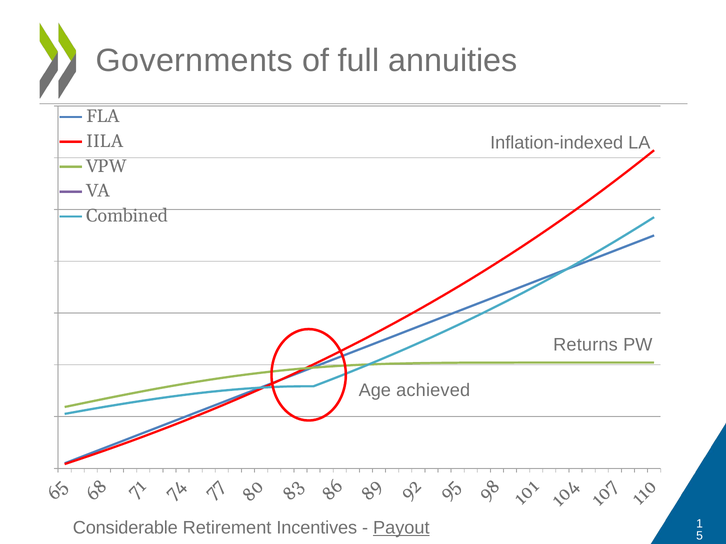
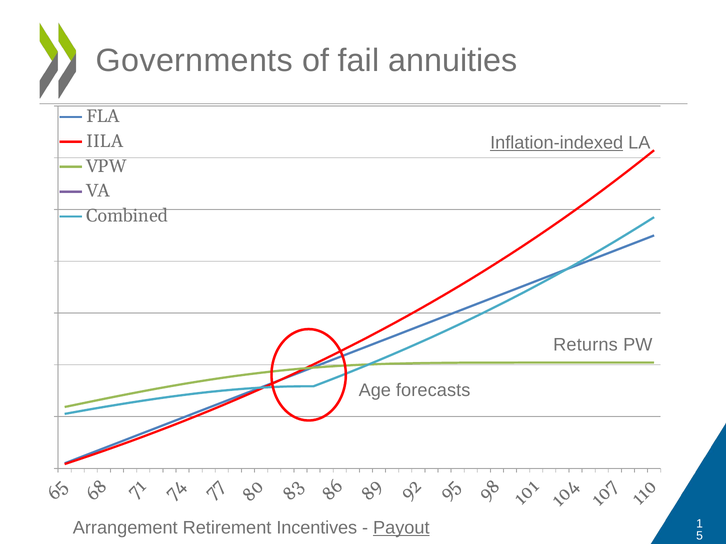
full: full -> fail
Inflation-indexed underline: none -> present
achieved: achieved -> forecasts
Considerable: Considerable -> Arrangement
